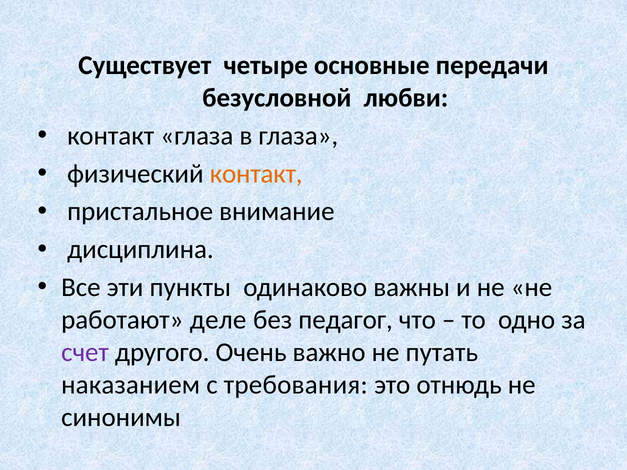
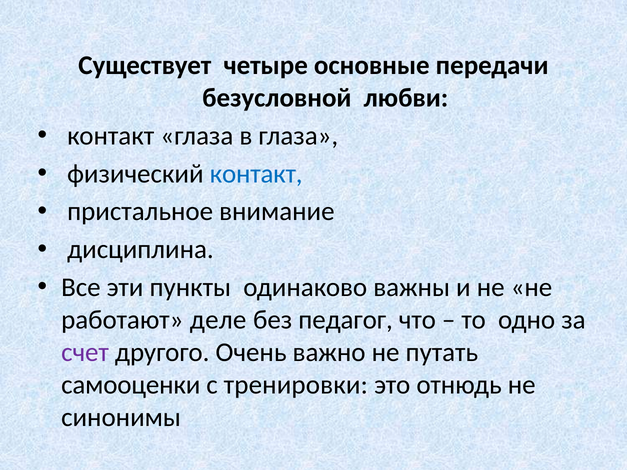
контакт at (256, 174) colour: orange -> blue
наказанием: наказанием -> самооценки
требования: требования -> тренировки
